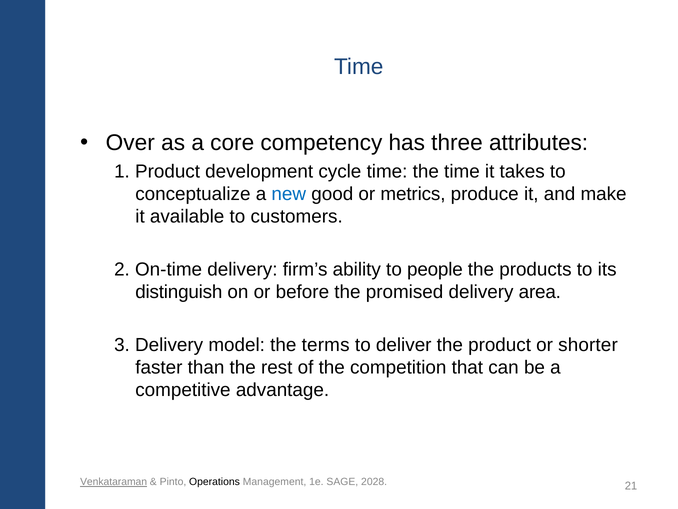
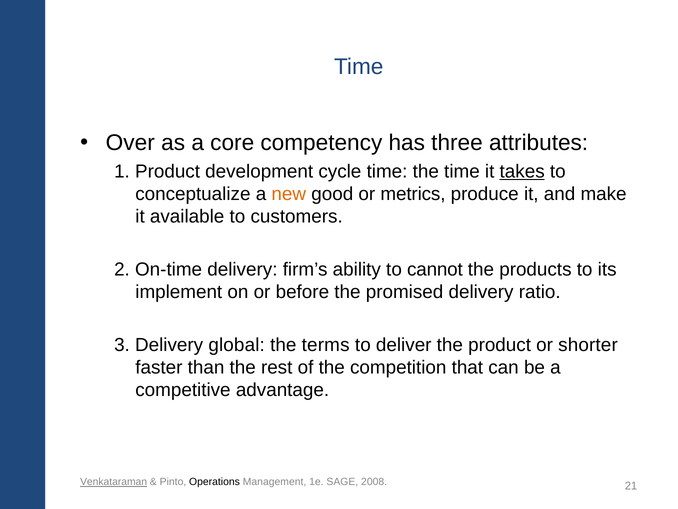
takes underline: none -> present
new colour: blue -> orange
people: people -> cannot
distinguish: distinguish -> implement
area: area -> ratio
model: model -> global
2028: 2028 -> 2008
